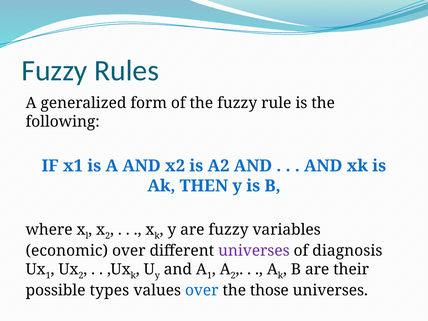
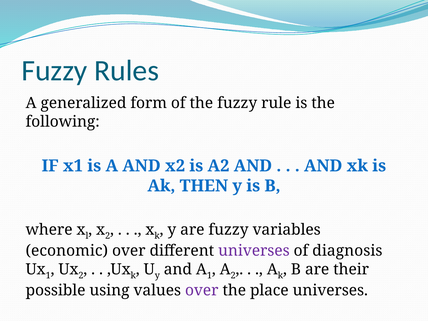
types: types -> using
over at (202, 290) colour: blue -> purple
those: those -> place
